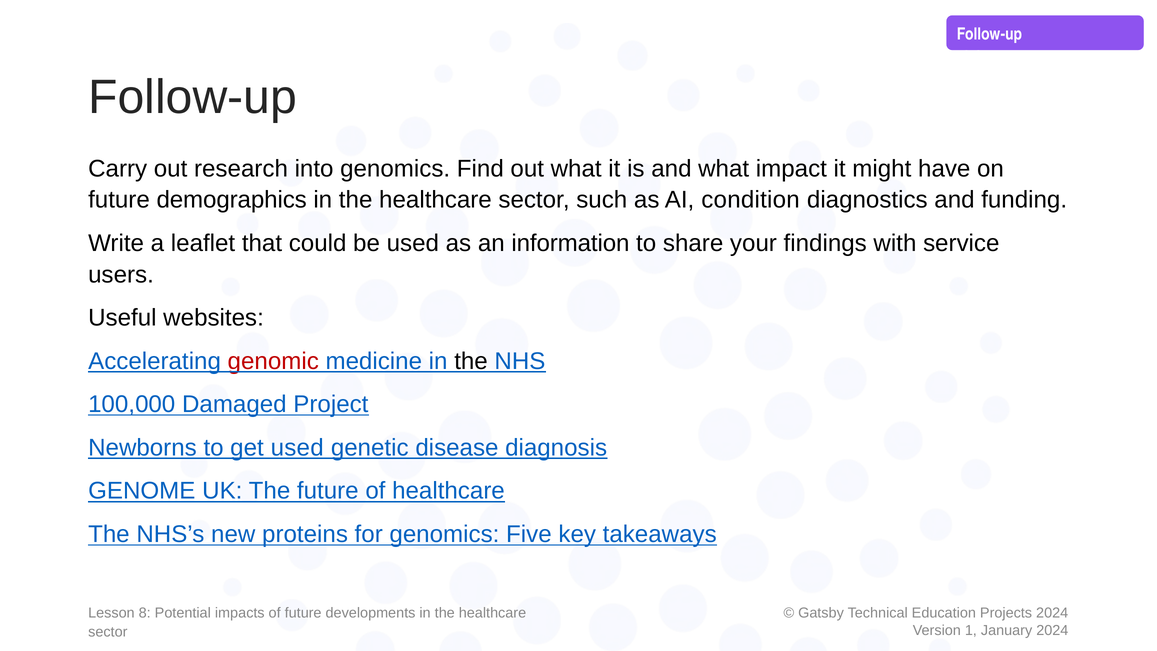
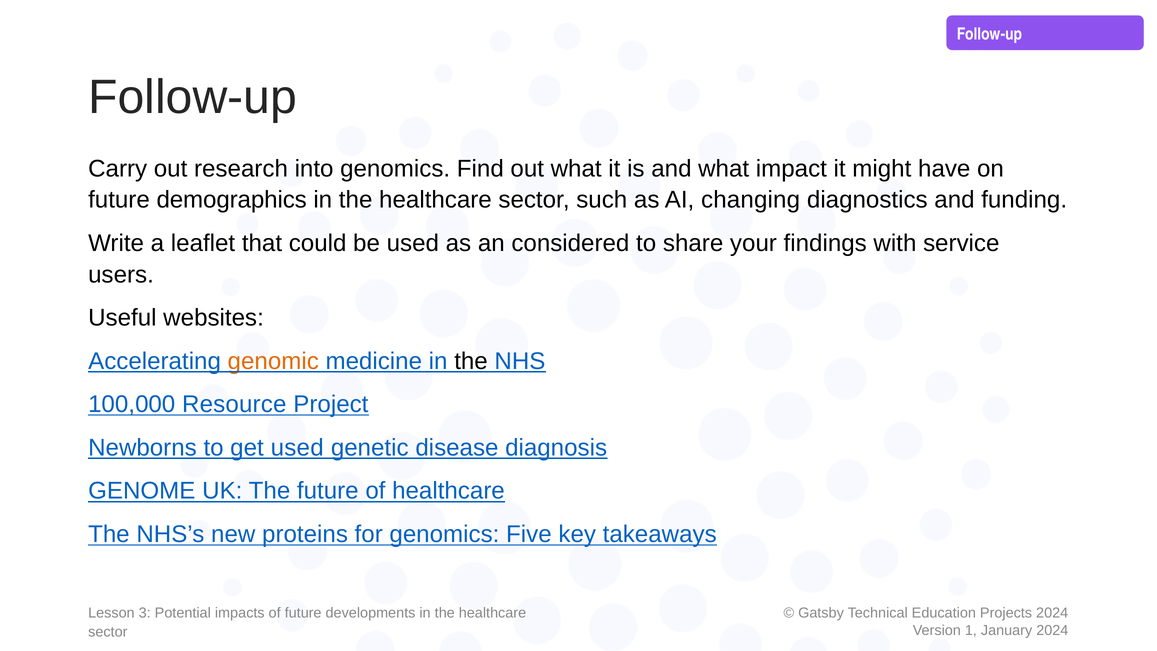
condition: condition -> changing
information: information -> considered
genomic colour: red -> orange
Damaged: Damaged -> Resource
8: 8 -> 3
